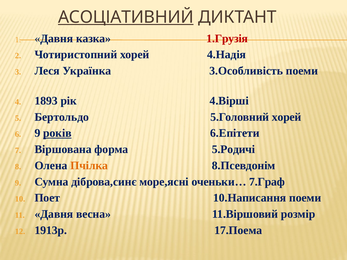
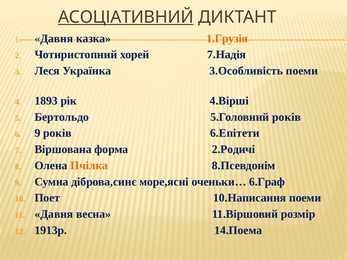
1.Грузія colour: red -> orange
4.Надія: 4.Надія -> 7.Надія
5.Головний хорей: хорей -> років
років at (57, 133) underline: present -> none
5.Родичі: 5.Родичі -> 2.Родичі
7.Граф: 7.Граф -> 6.Граф
17.Поема: 17.Поема -> 14.Поема
